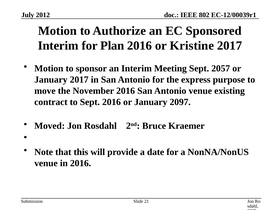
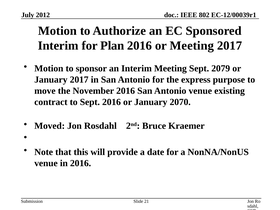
or Kristine: Kristine -> Meeting
2057: 2057 -> 2079
2097: 2097 -> 2070
